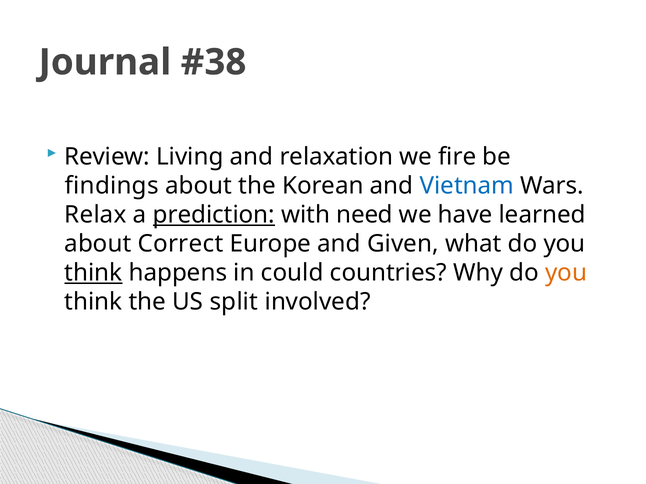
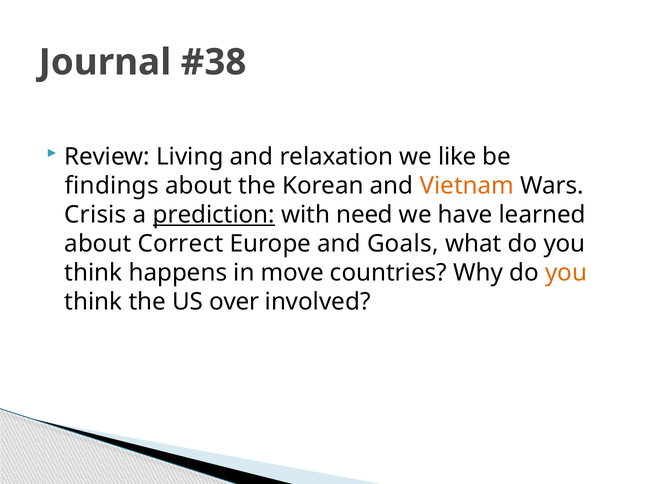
fire: fire -> like
Vietnam colour: blue -> orange
Relax: Relax -> Crisis
Given: Given -> Goals
think at (93, 273) underline: present -> none
could: could -> move
split: split -> over
